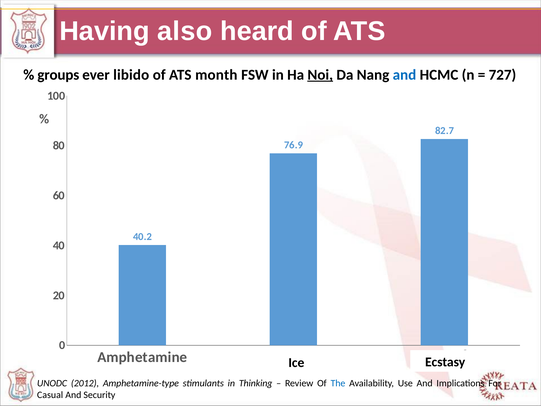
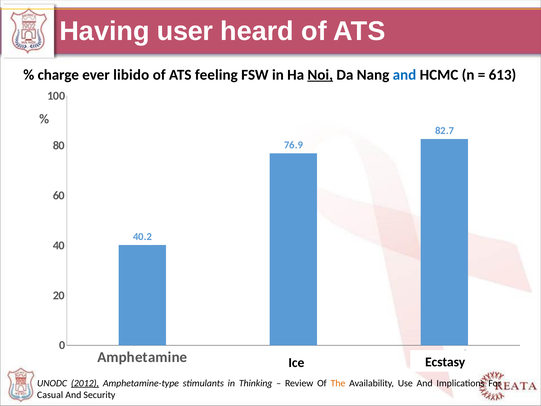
also: also -> user
groups: groups -> charge
month: month -> feeling
727: 727 -> 613
2012 underline: none -> present
The colour: blue -> orange
